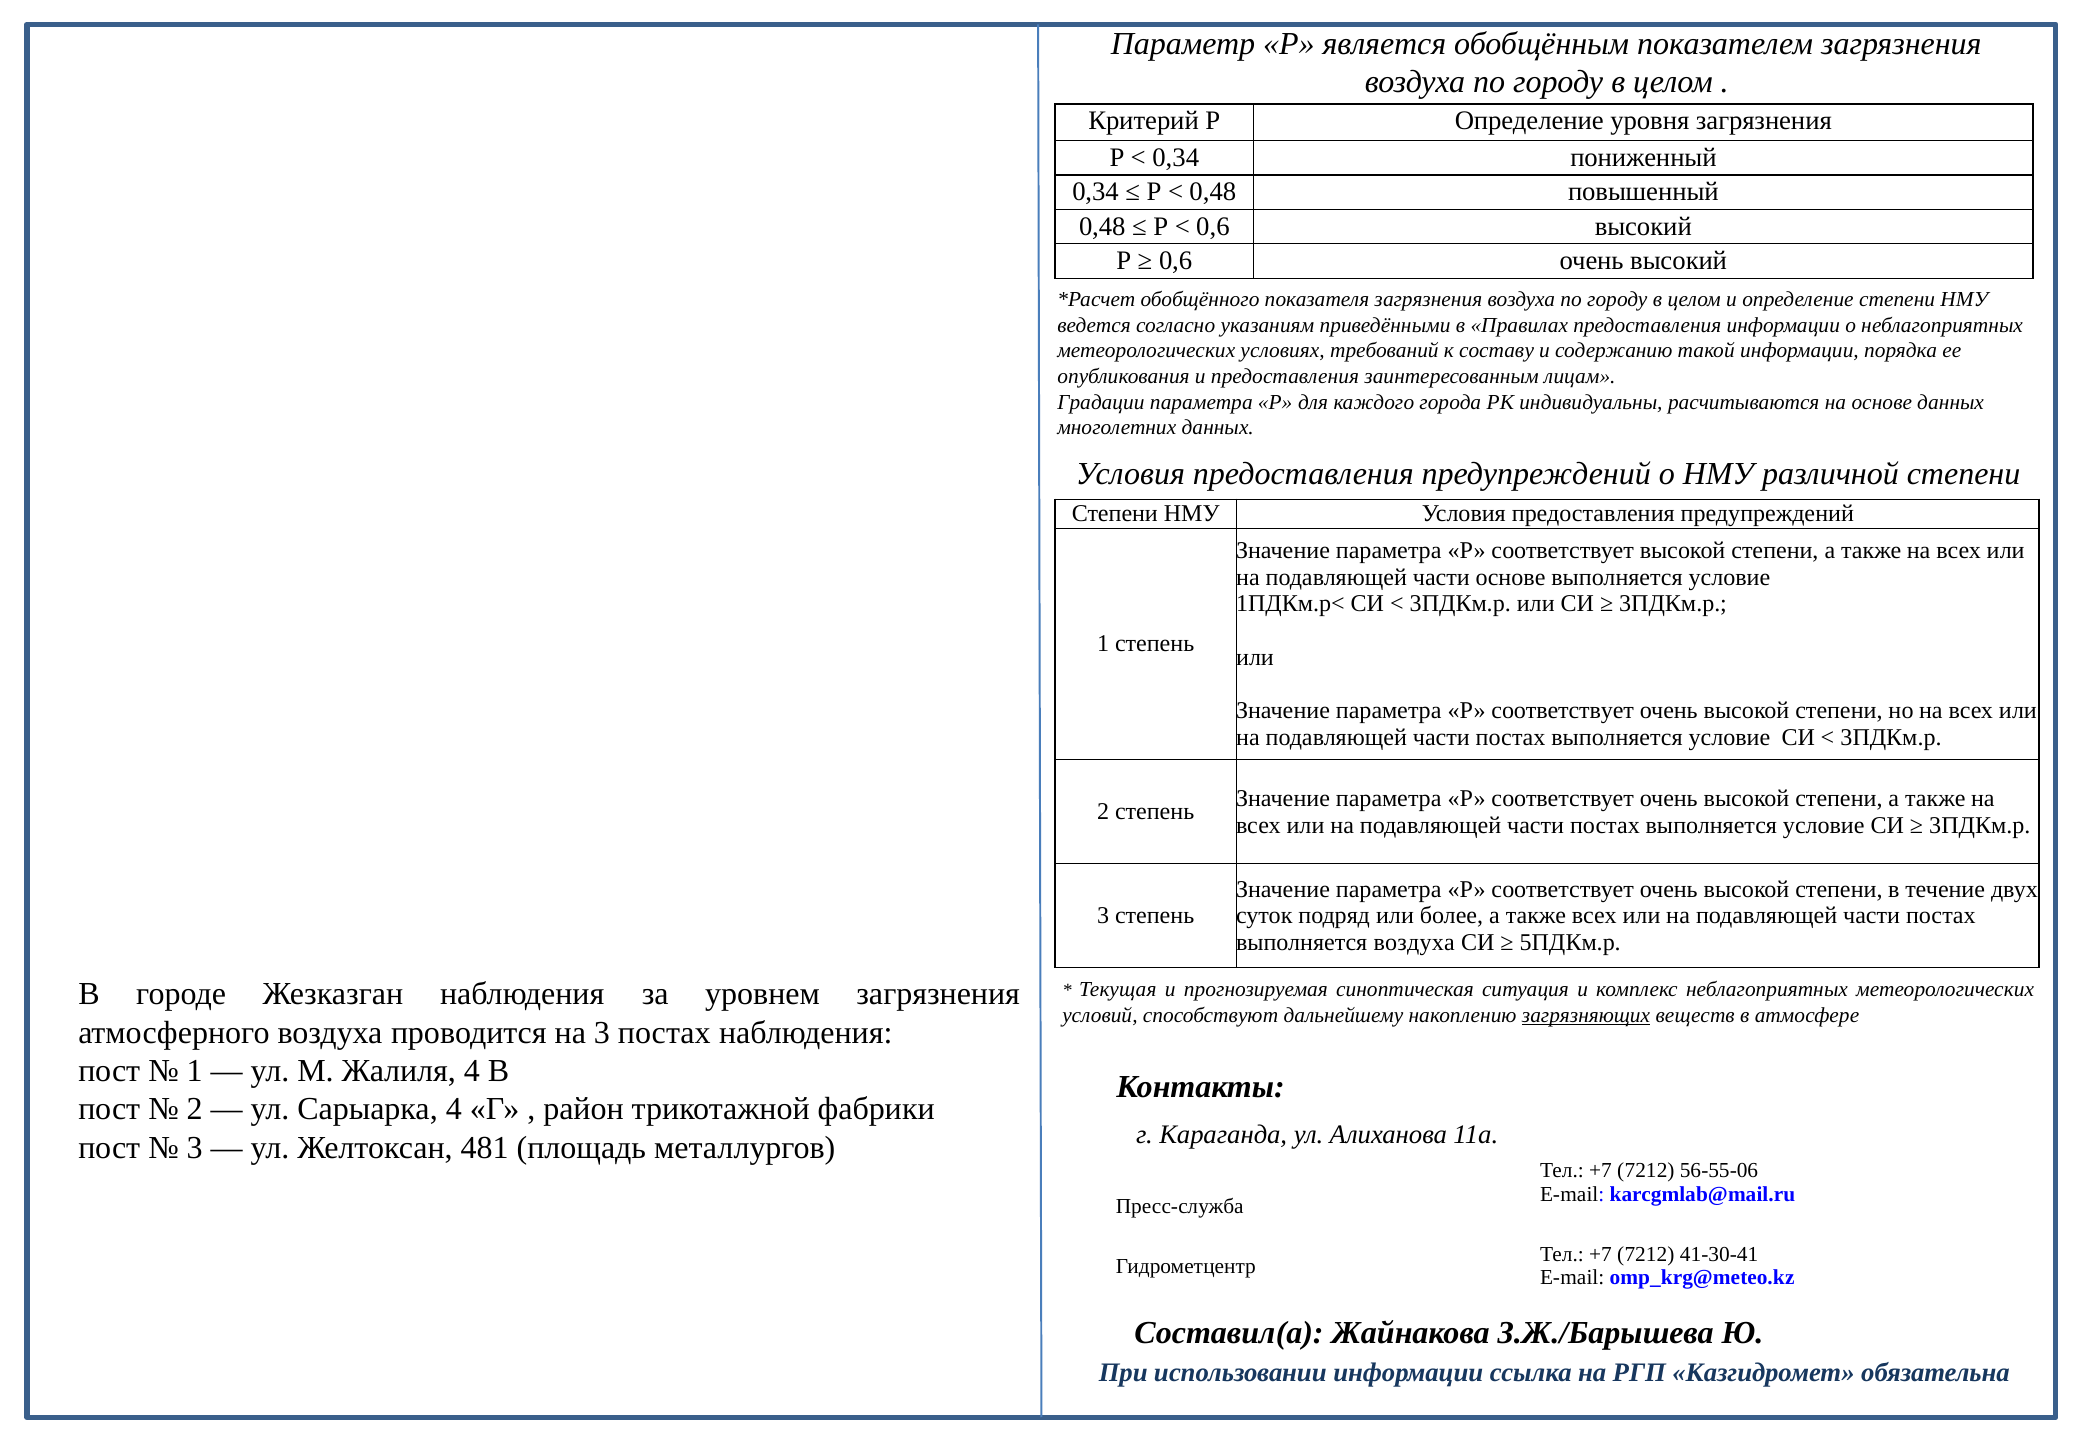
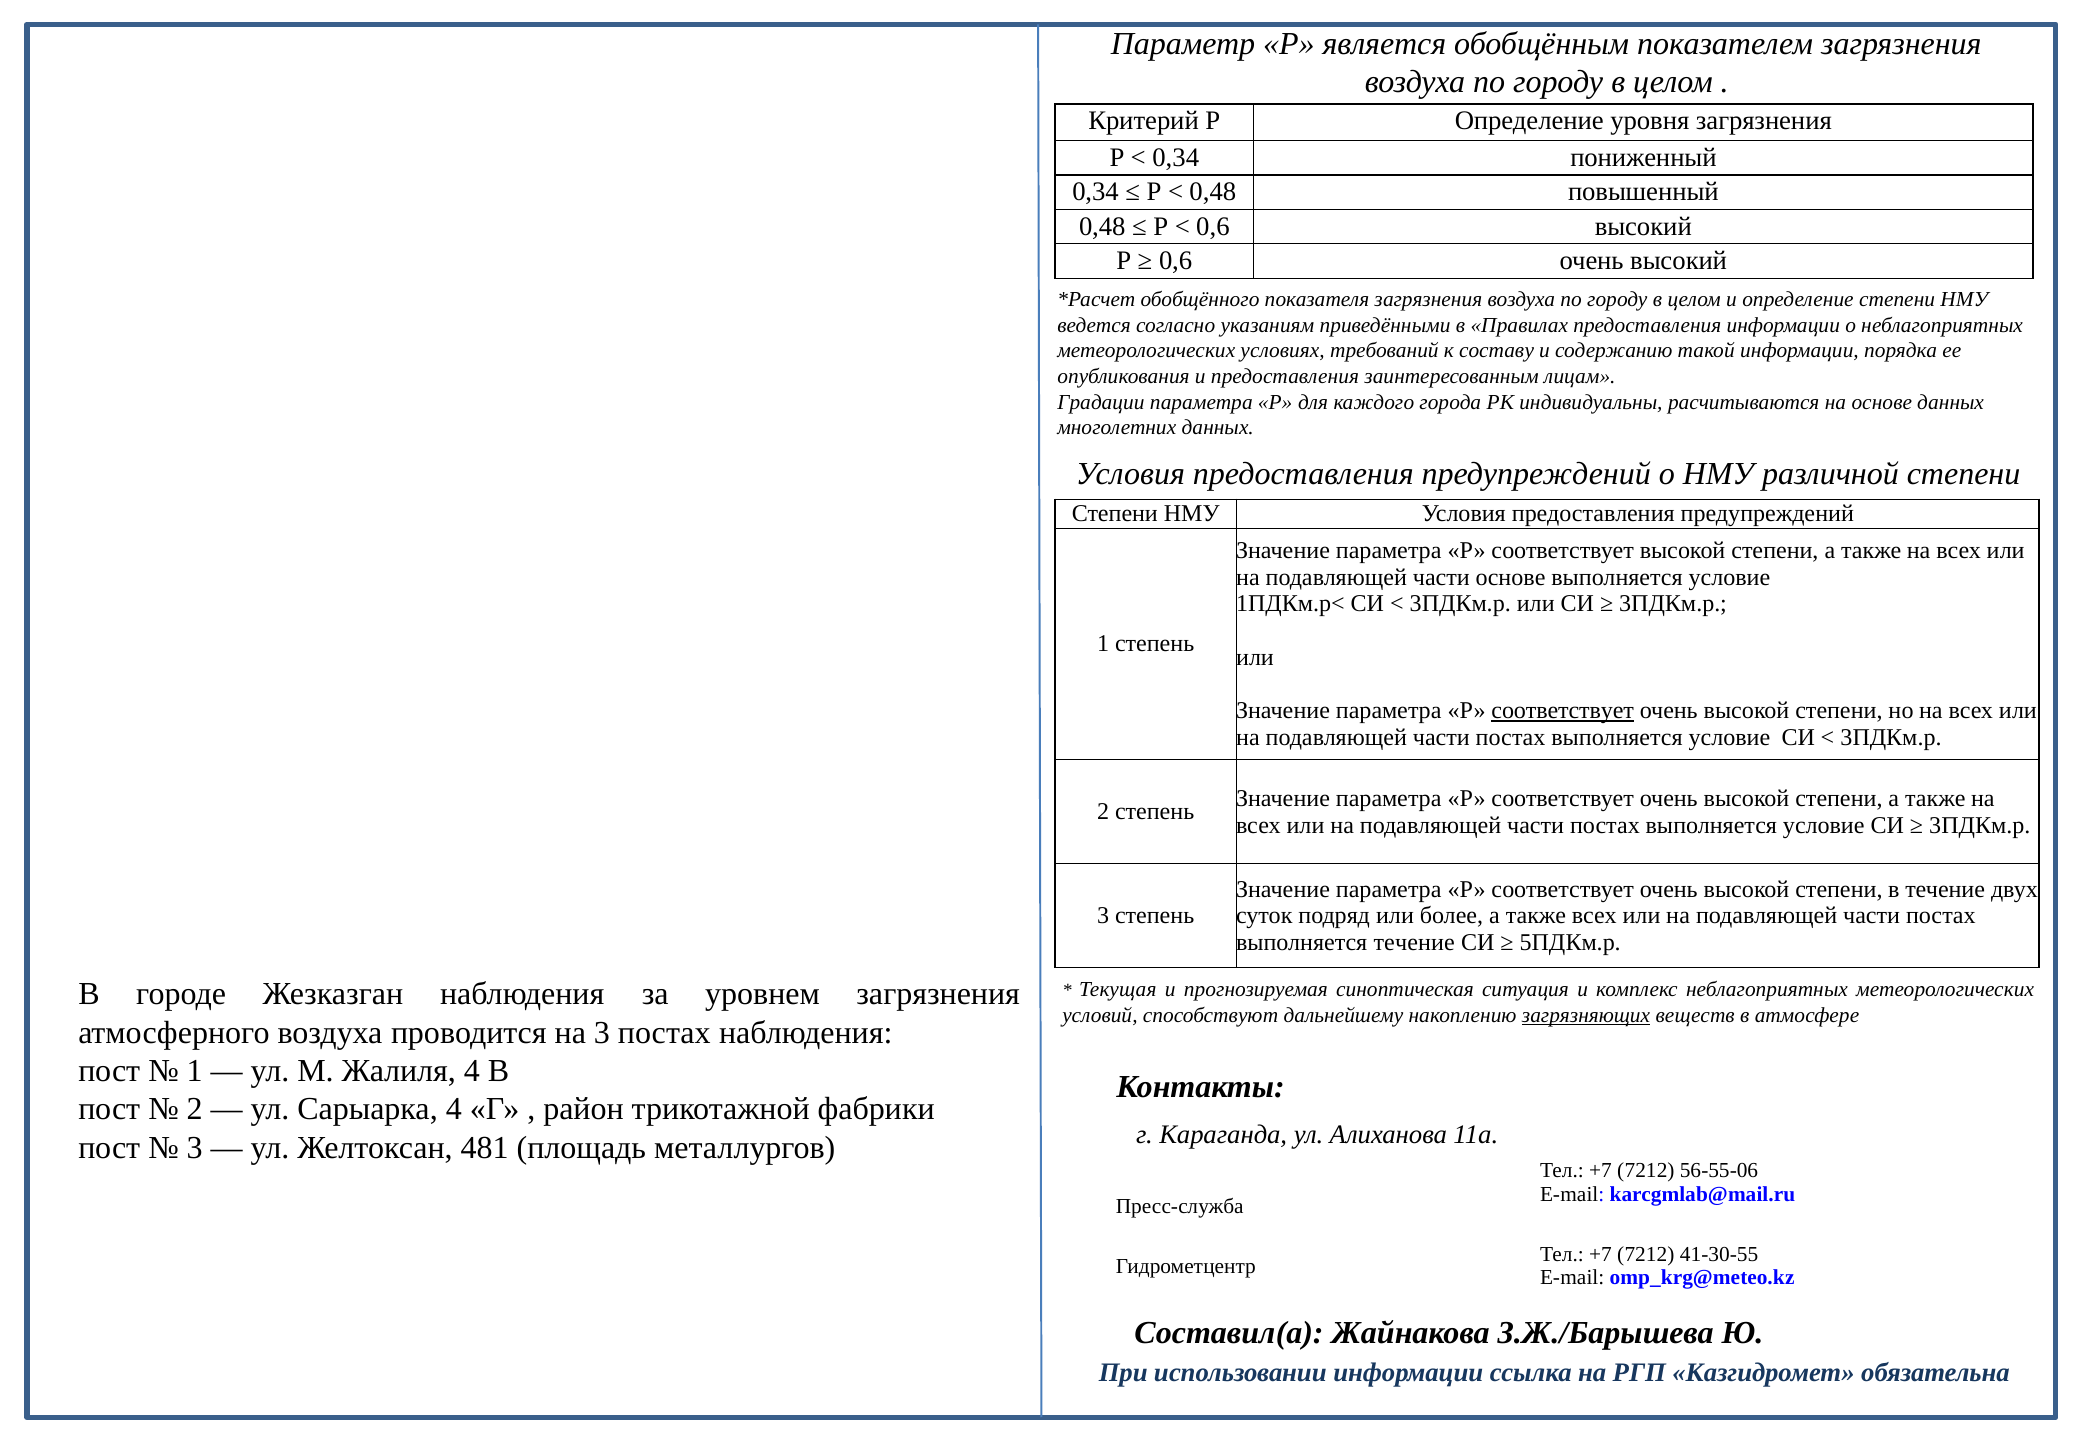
соответствует at (1563, 711) underline: none -> present
выполняется воздуха: воздуха -> течение
41-30-41: 41-30-41 -> 41-30-55
